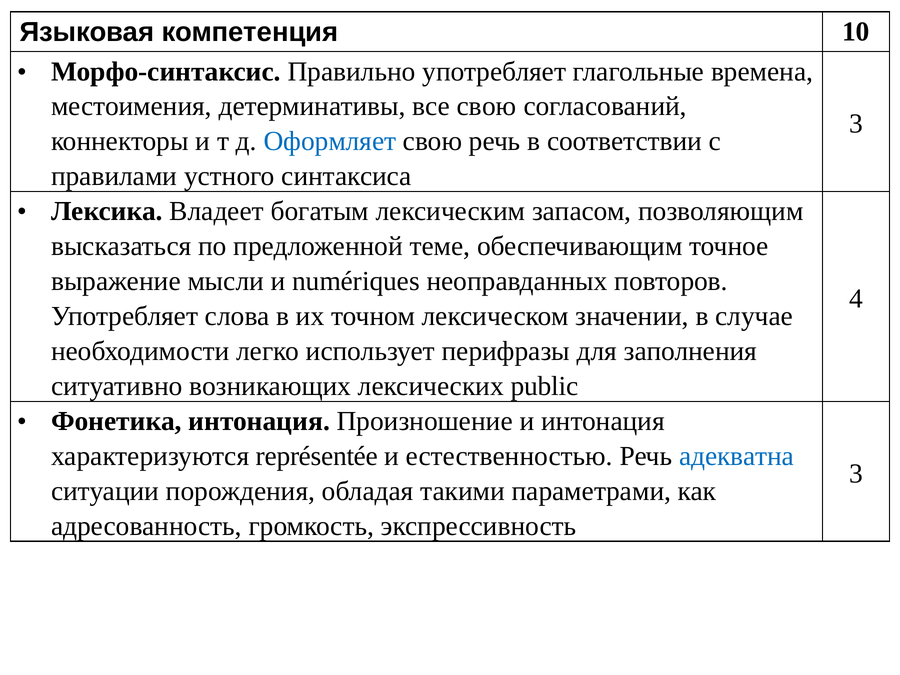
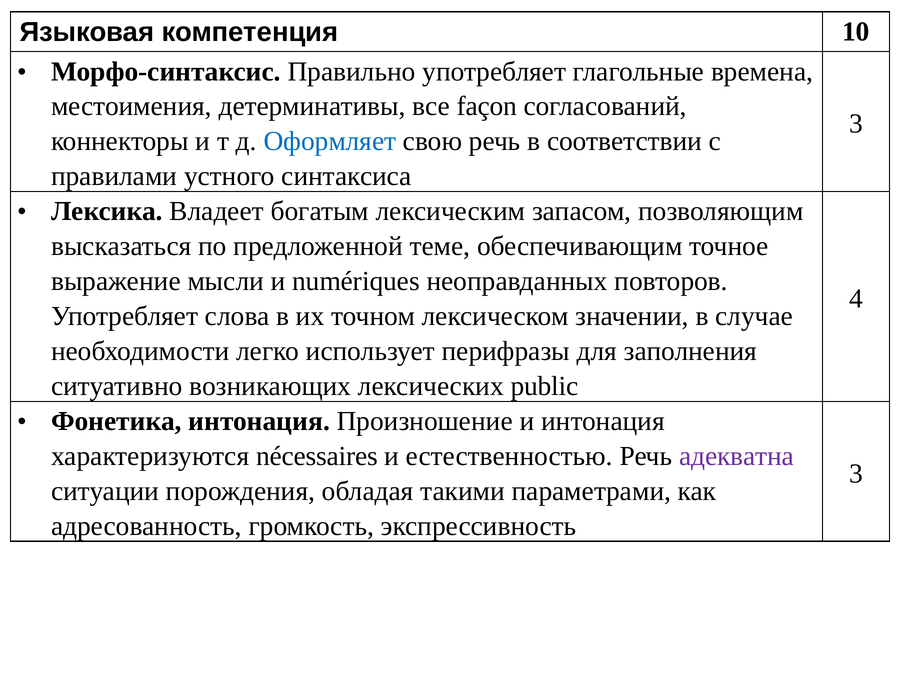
все свою: свою -> façon
représentée: représentée -> nécessaires
адекватна colour: blue -> purple
